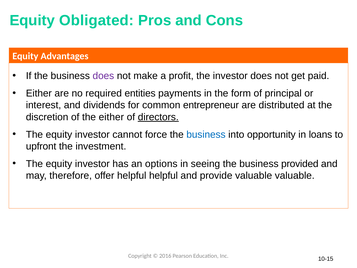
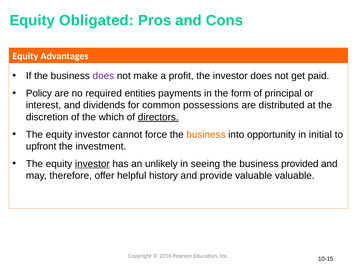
Either at (39, 93): Either -> Policy
entrepreneur: entrepreneur -> possessions
the either: either -> which
business at (206, 134) colour: blue -> orange
loans: loans -> initial
investor at (92, 164) underline: none -> present
options: options -> unlikely
helpful helpful: helpful -> history
